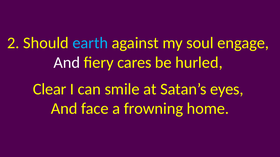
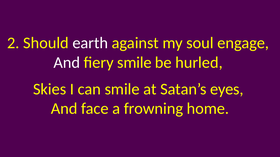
earth colour: light blue -> white
fiery cares: cares -> smile
Clear: Clear -> Skies
